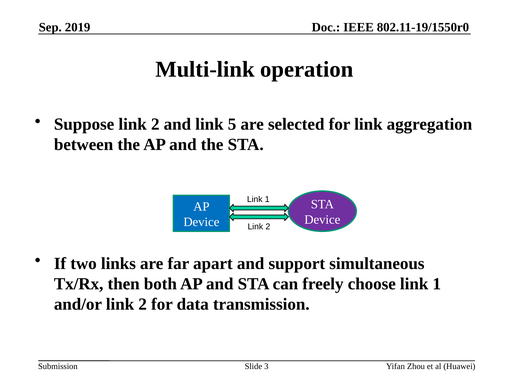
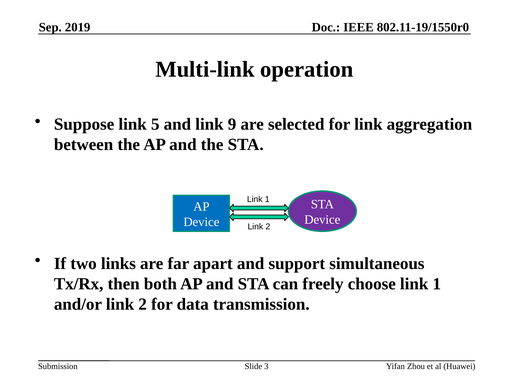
Suppose link 2: 2 -> 5
5: 5 -> 9
